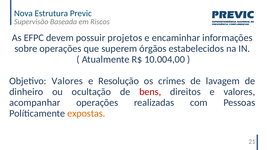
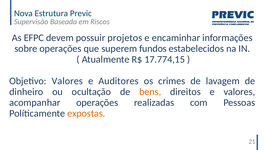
órgãos: órgãos -> fundos
10.004,00: 10.004,00 -> 17.774,15
Resolução: Resolução -> Auditores
bens colour: red -> orange
